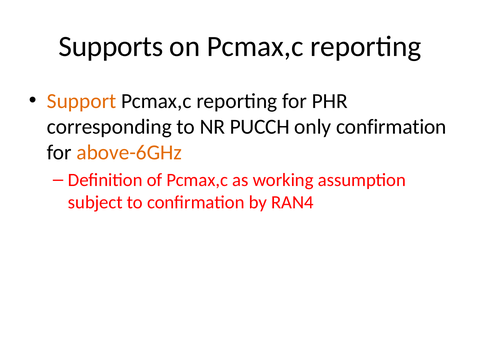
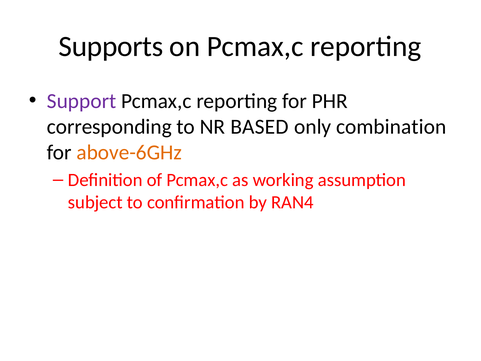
Support colour: orange -> purple
PUCCH: PUCCH -> BASED
only confirmation: confirmation -> combination
